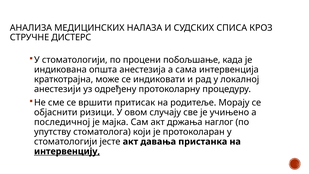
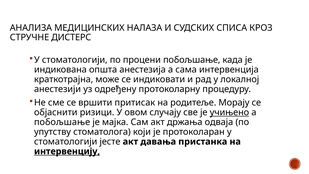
учињено underline: none -> present
последичној at (62, 122): последичној -> побољшање
наглог: наглог -> одваја
